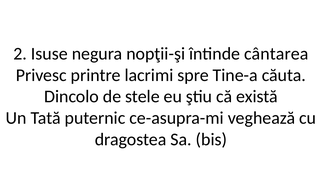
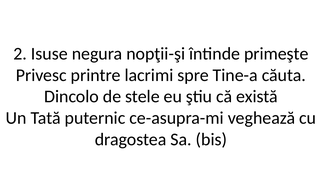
cântarea: cântarea -> primeşte
